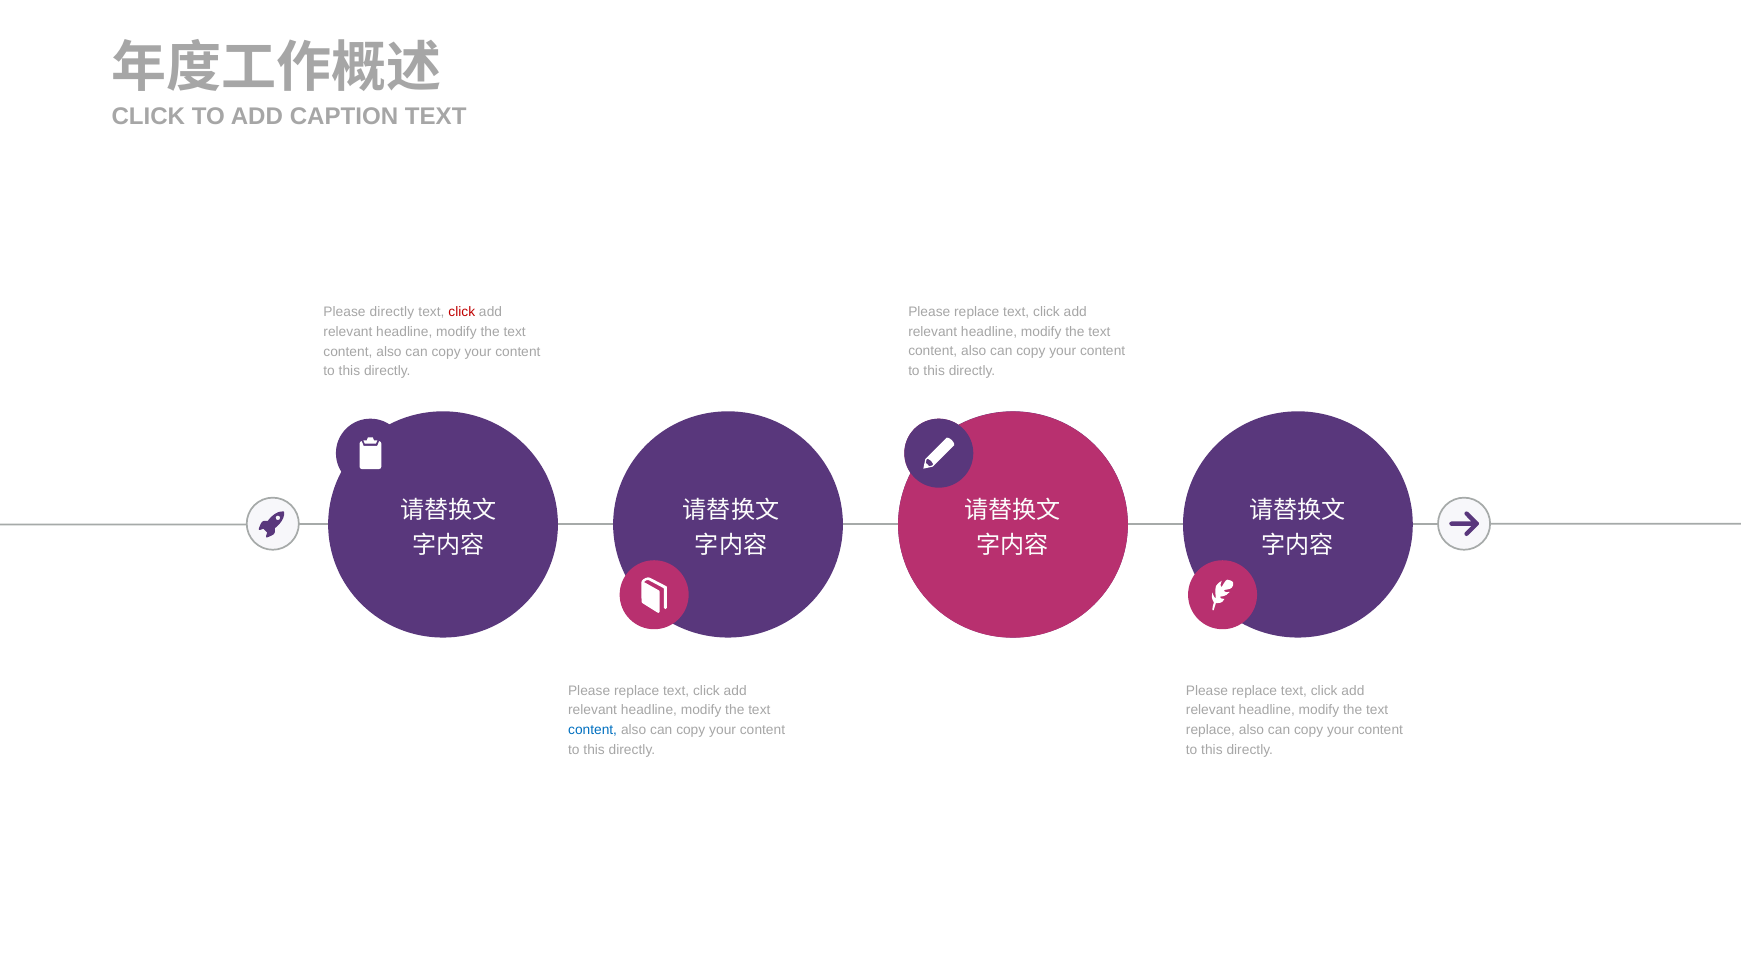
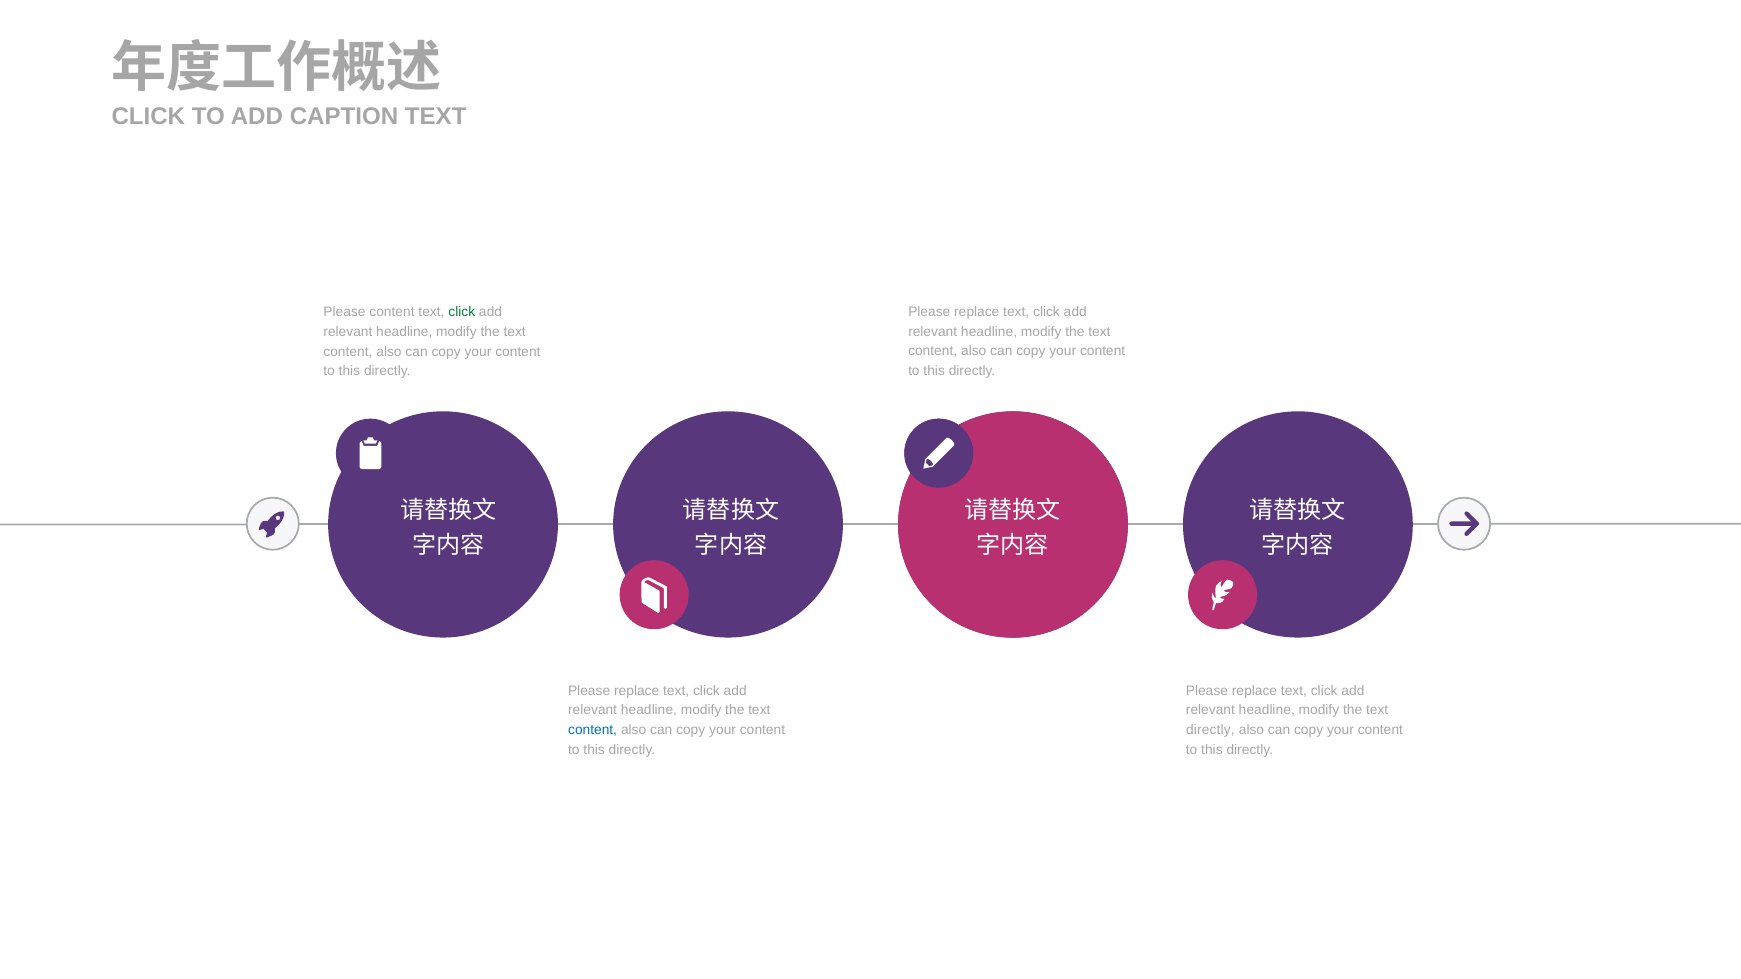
Please directly: directly -> content
click at (462, 312) colour: red -> green
replace at (1210, 730): replace -> directly
